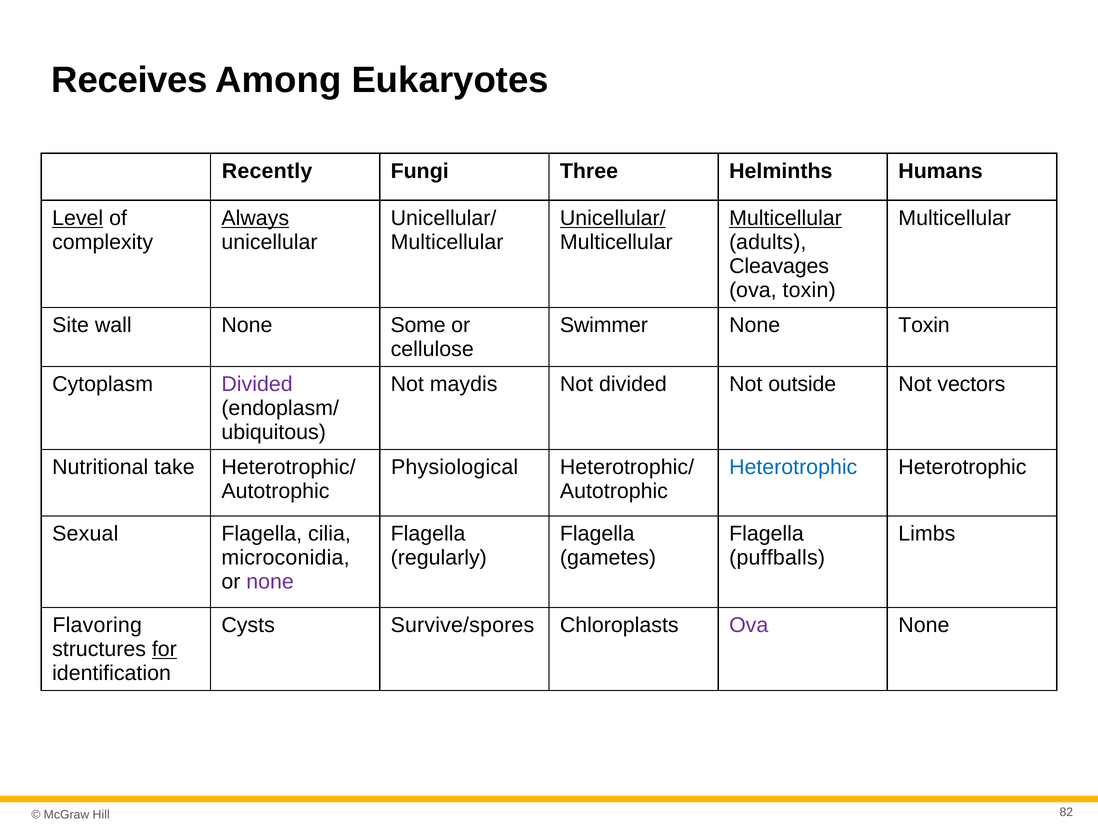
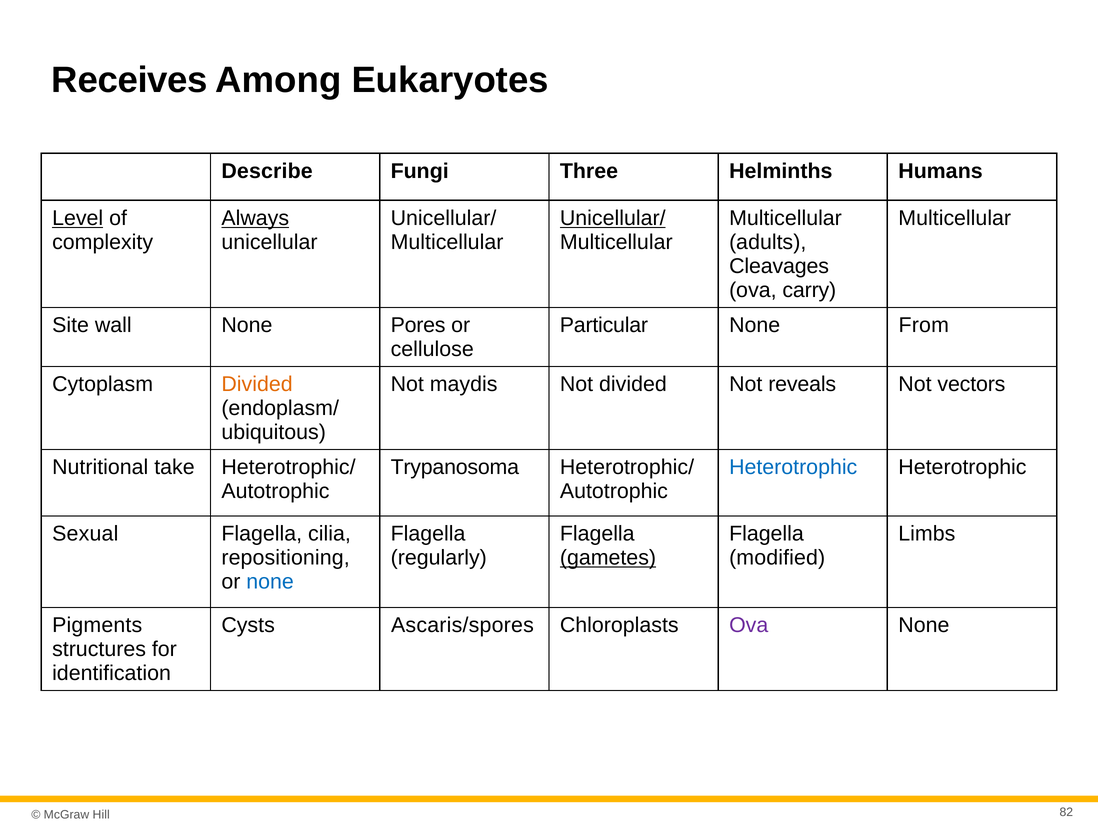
Recently: Recently -> Describe
Multicellular at (785, 218) underline: present -> none
ova toxin: toxin -> carry
Some: Some -> Pores
Swimmer: Swimmer -> Particular
None Toxin: Toxin -> From
Divided at (257, 384) colour: purple -> orange
outside: outside -> reveals
Physiological: Physiological -> Trypanosoma
microconidia: microconidia -> repositioning
gametes underline: none -> present
puffballs: puffballs -> modified
none at (270, 582) colour: purple -> blue
Flavoring: Flavoring -> Pigments
Survive/spores: Survive/spores -> Ascaris/spores
for underline: present -> none
